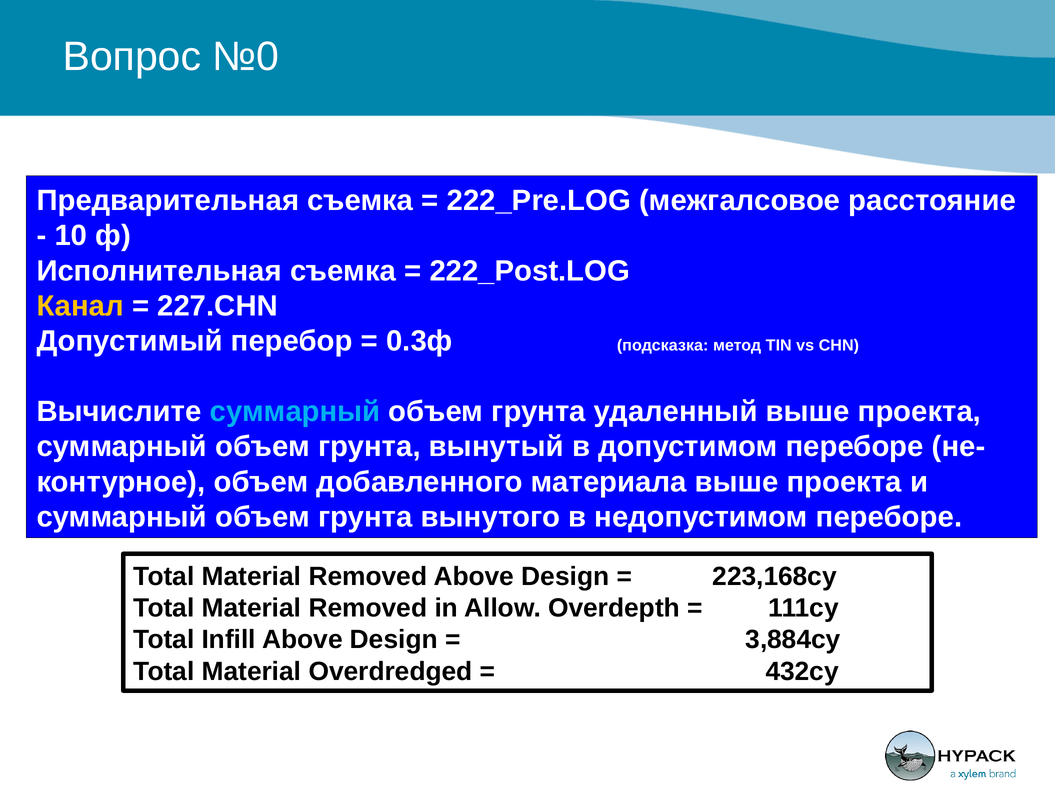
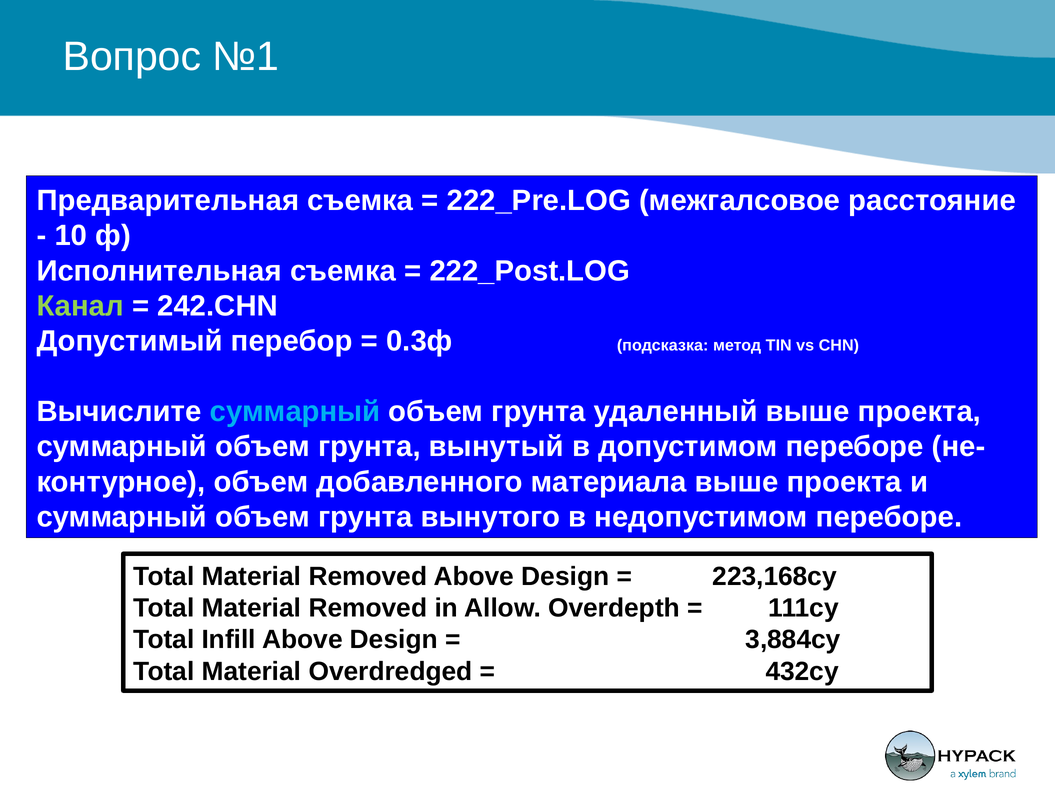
№0: №0 -> №1
Канал colour: yellow -> light green
227.CHN: 227.CHN -> 242.CHN
